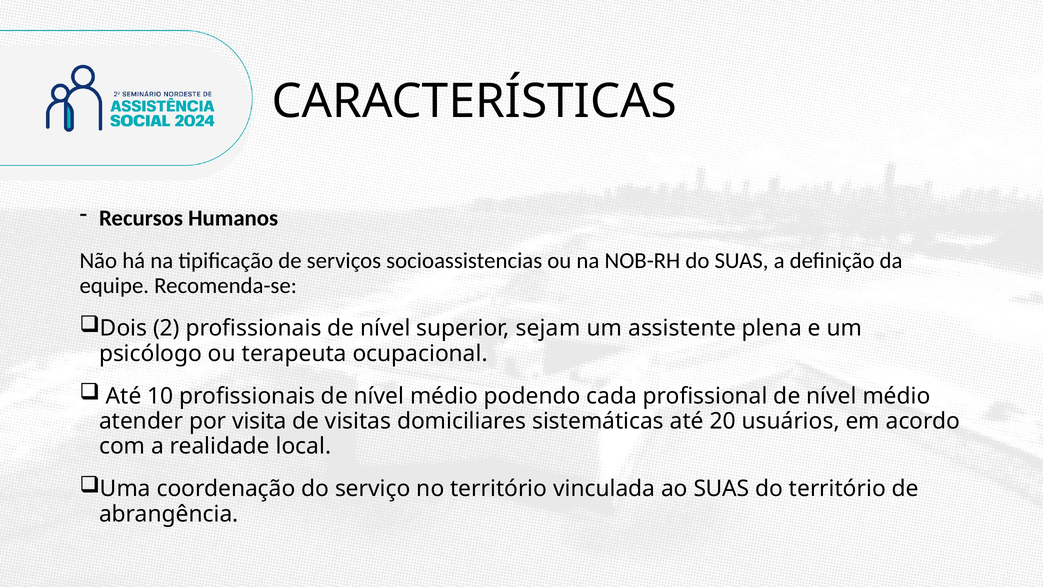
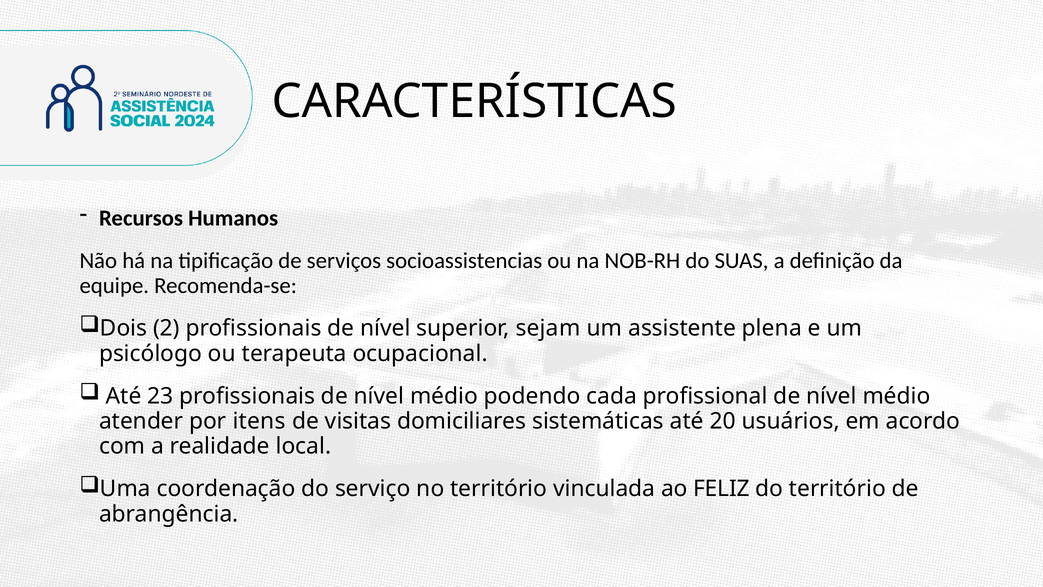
10: 10 -> 23
visita: visita -> itens
ao SUAS: SUAS -> FELIZ
